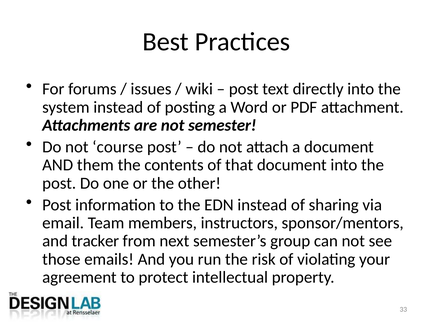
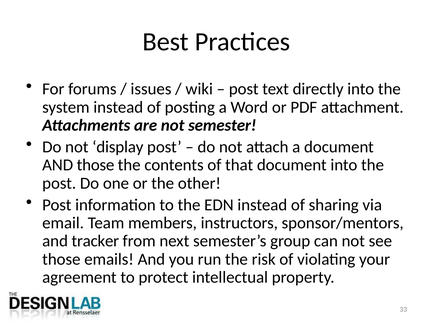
course: course -> display
AND them: them -> those
